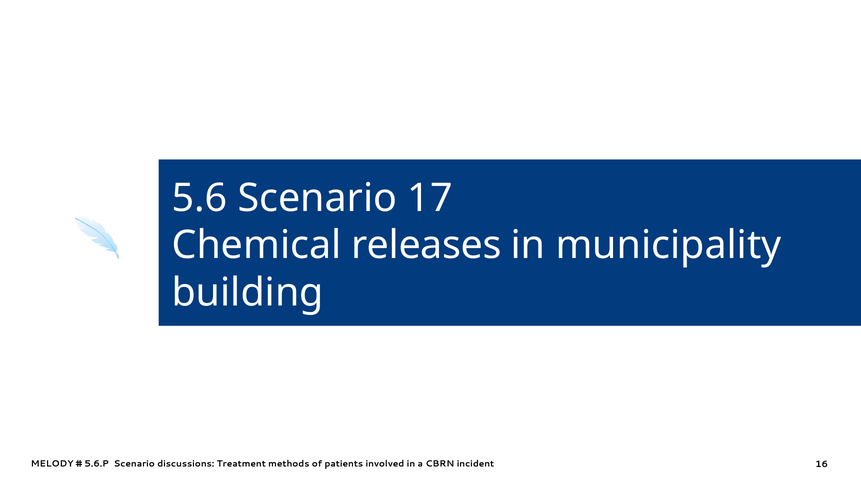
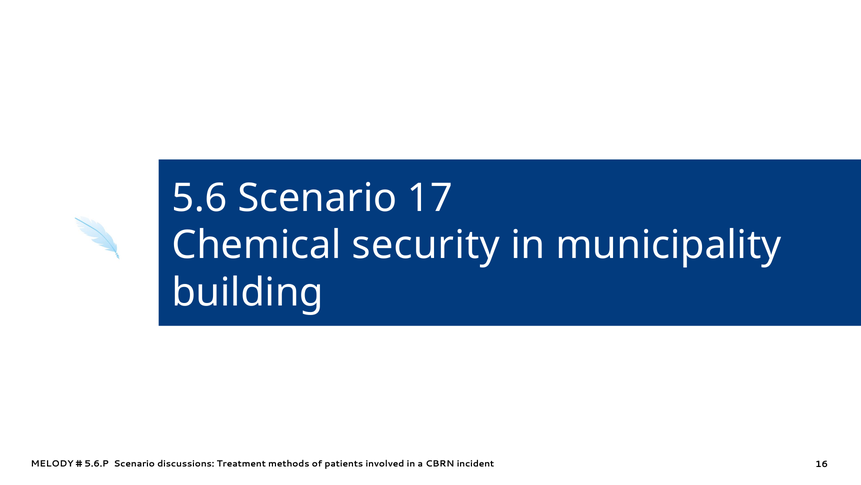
releases: releases -> security
